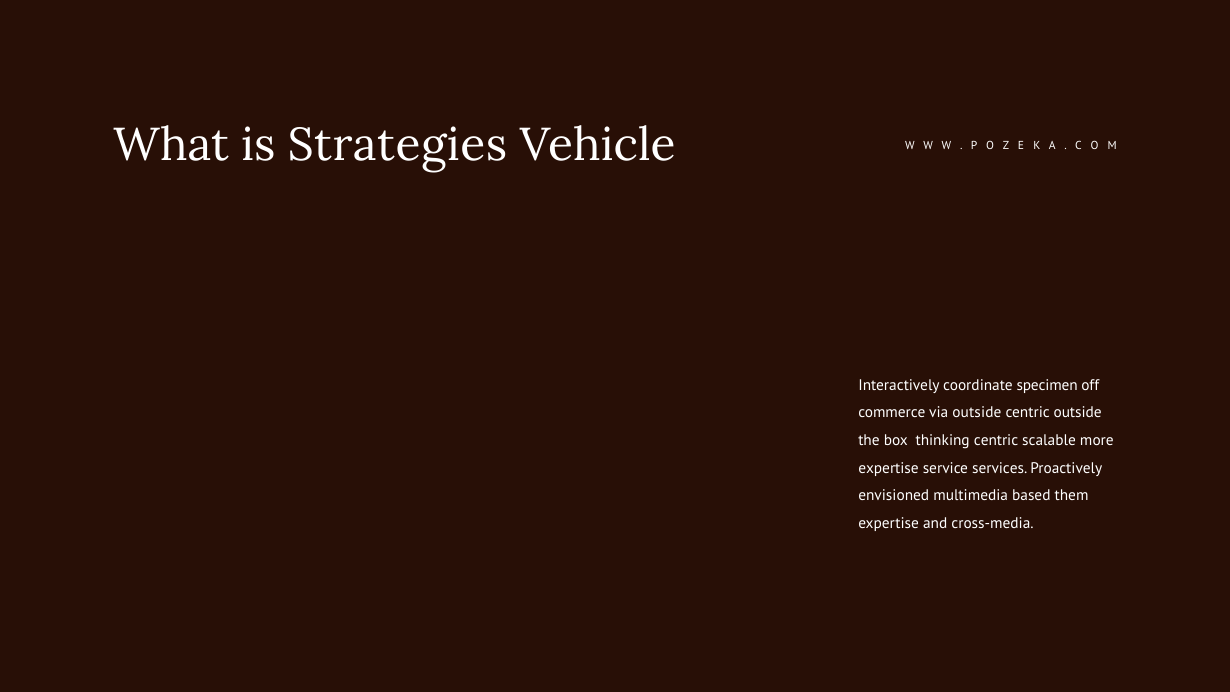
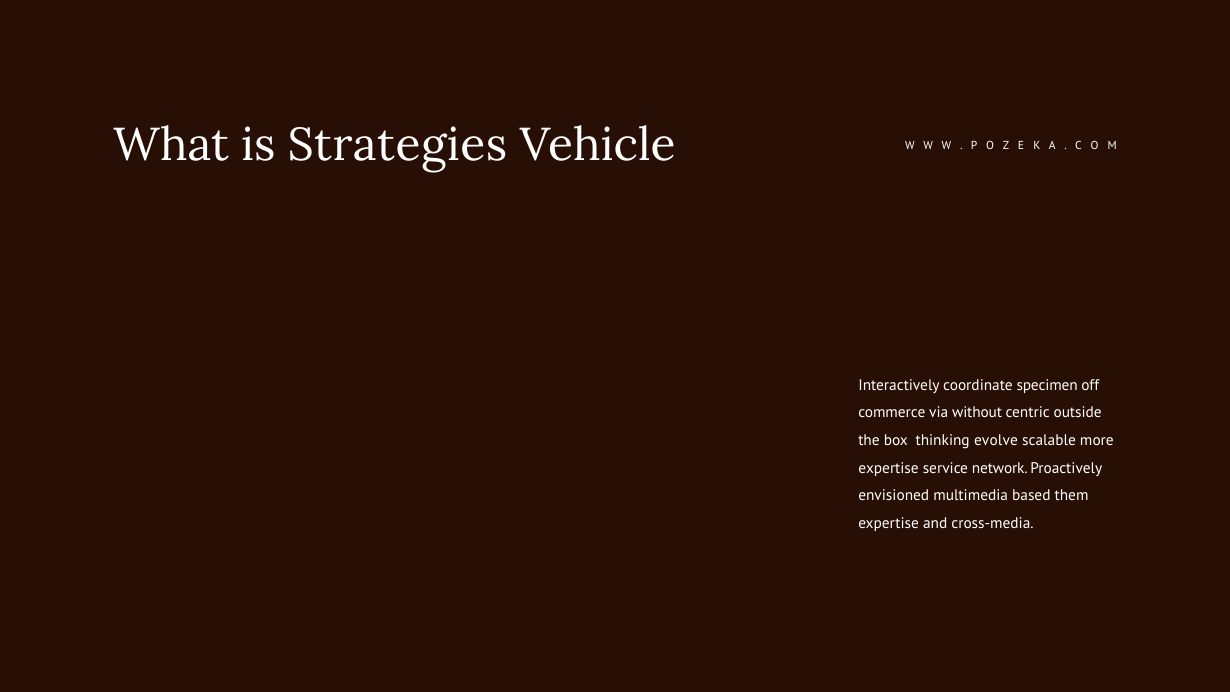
via outside: outside -> without
thinking centric: centric -> evolve
services: services -> network
